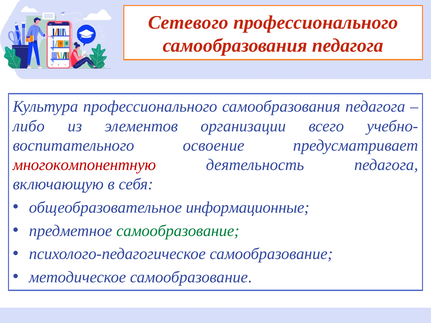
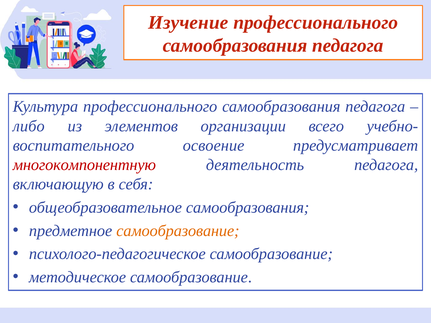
Сетевого: Сетевого -> Изучение
общеобразовательное информационные: информационные -> самообразования
самообразование at (178, 231) colour: green -> orange
